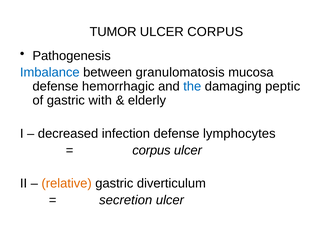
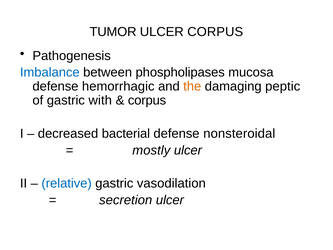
granulomatosis: granulomatosis -> phospholipases
the colour: blue -> orange
elderly at (147, 100): elderly -> corpus
infection: infection -> bacterial
lymphocytes: lymphocytes -> nonsteroidal
corpus at (151, 150): corpus -> mostly
relative colour: orange -> blue
diverticulum: diverticulum -> vasodilation
